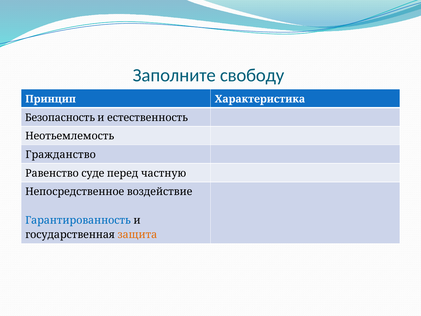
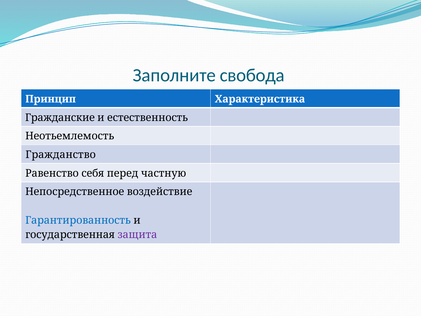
свободу: свободу -> свобода
Безопасность: Безопасность -> Гражданские
суде: суде -> себя
защита colour: orange -> purple
